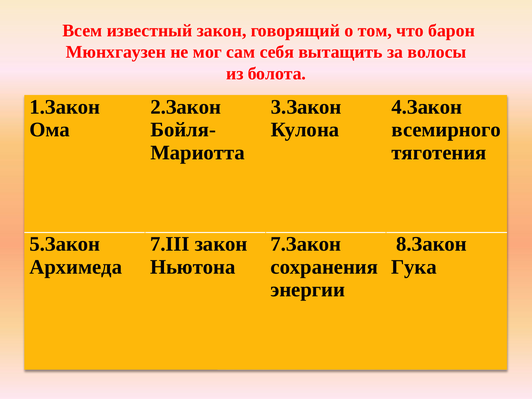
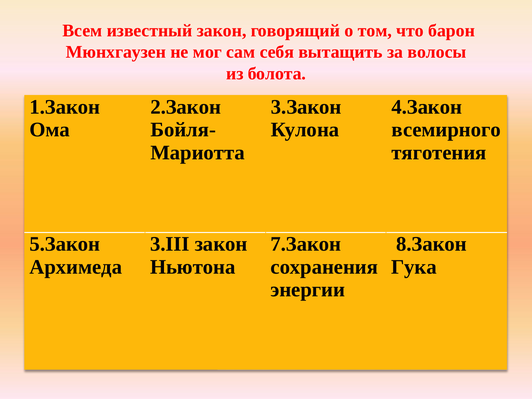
7.III: 7.III -> 3.III
